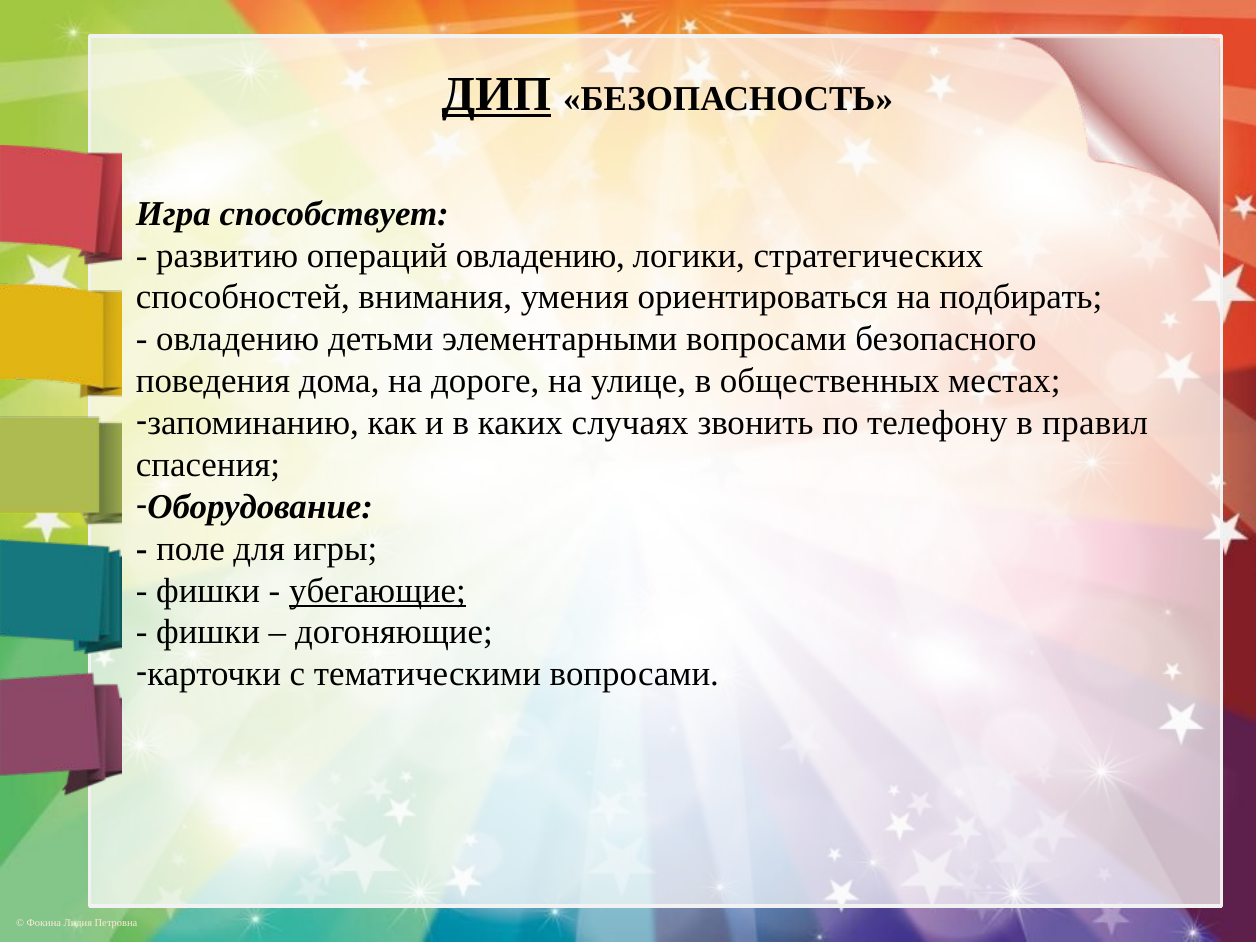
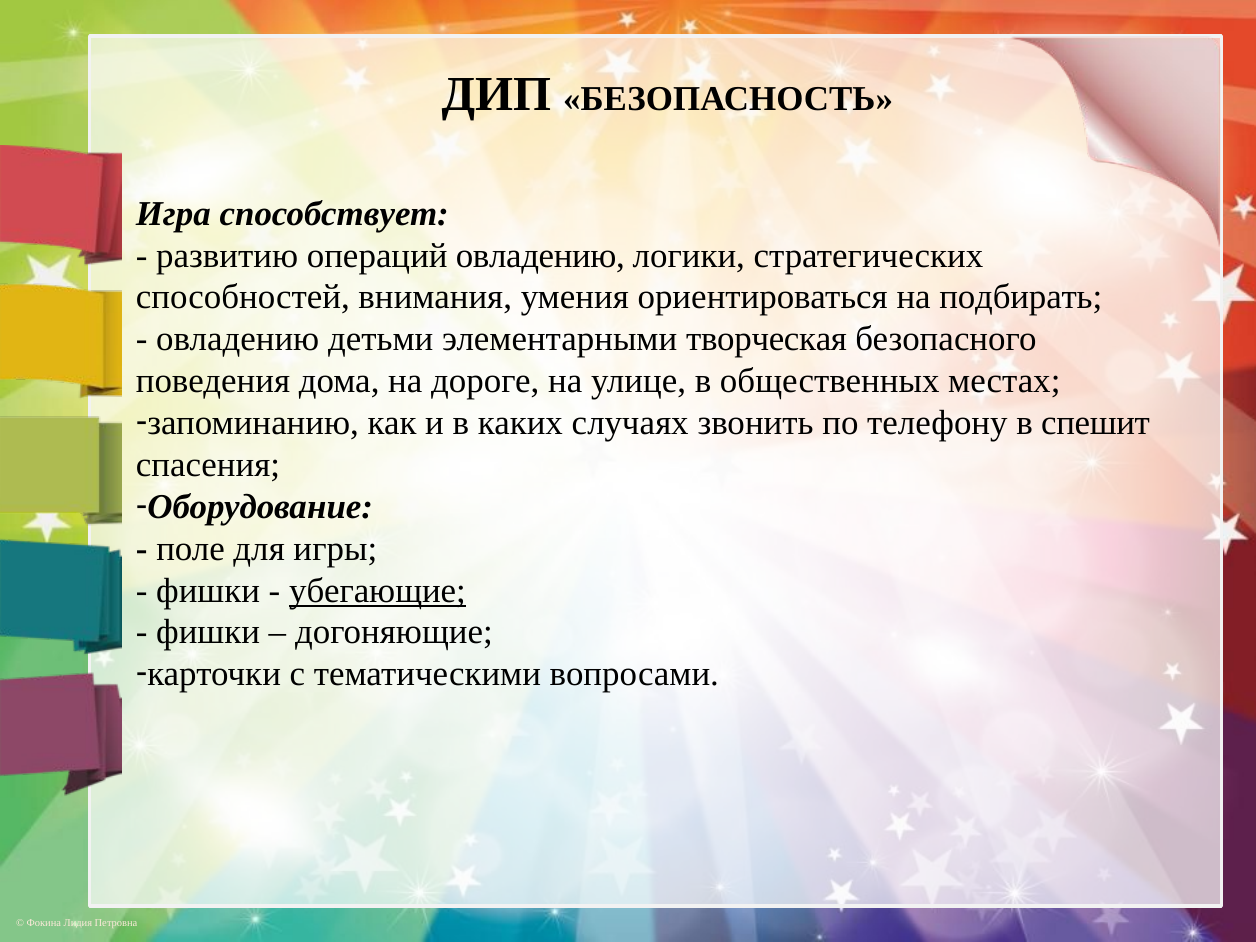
ДИП underline: present -> none
элементарными вопросами: вопросами -> творческая
правил: правил -> спешит
